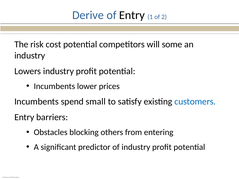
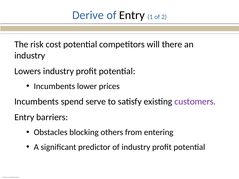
some: some -> there
small: small -> serve
customers colour: blue -> purple
